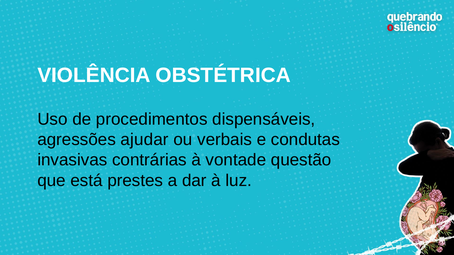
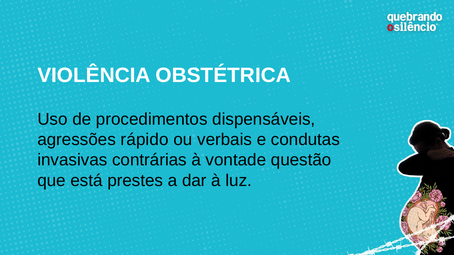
ajudar: ajudar -> rápido
